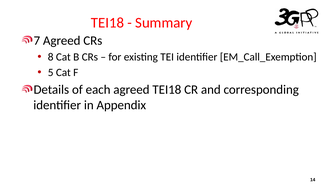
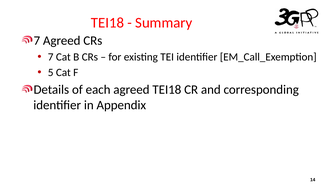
8 at (51, 57): 8 -> 7
